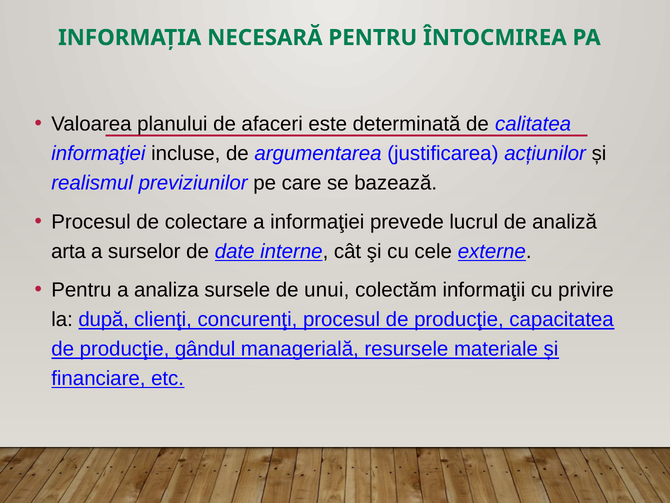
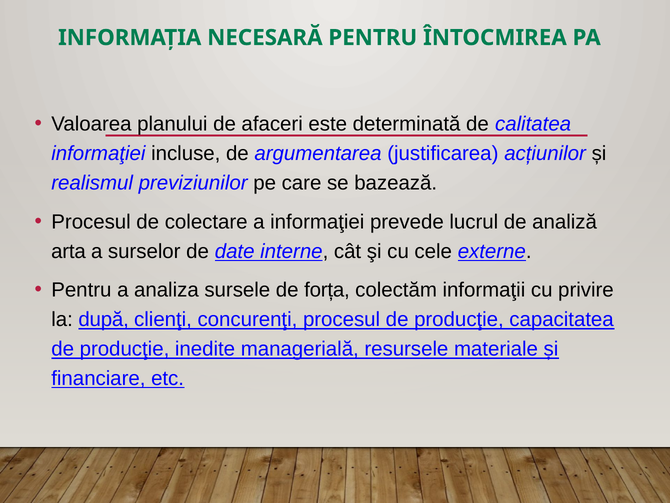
unui: unui -> forța
gândul: gândul -> inedite
